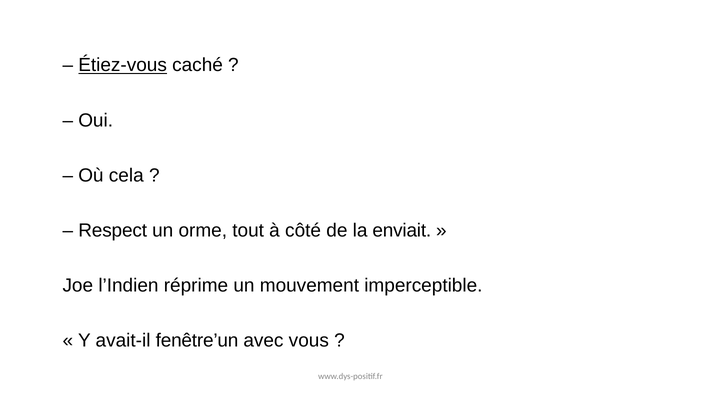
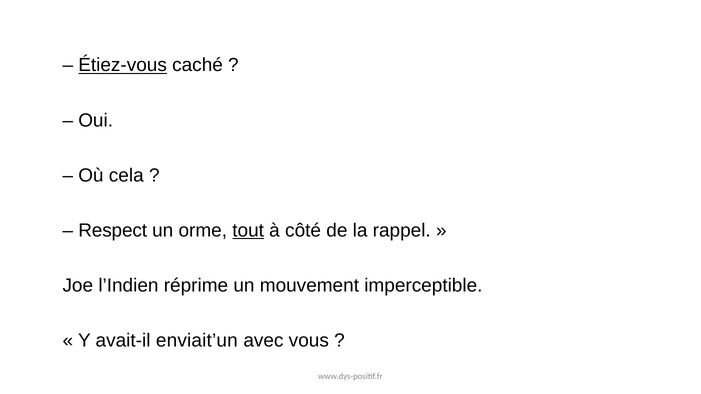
tout underline: none -> present
enviait: enviait -> rappel
fenêtre’un: fenêtre’un -> enviait’un
